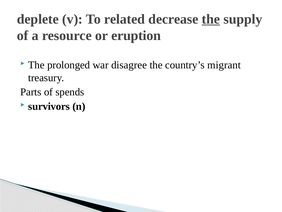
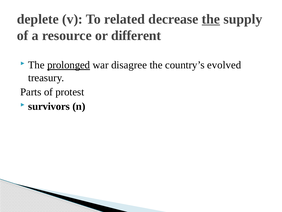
eruption: eruption -> different
prolonged underline: none -> present
migrant: migrant -> evolved
spends: spends -> protest
